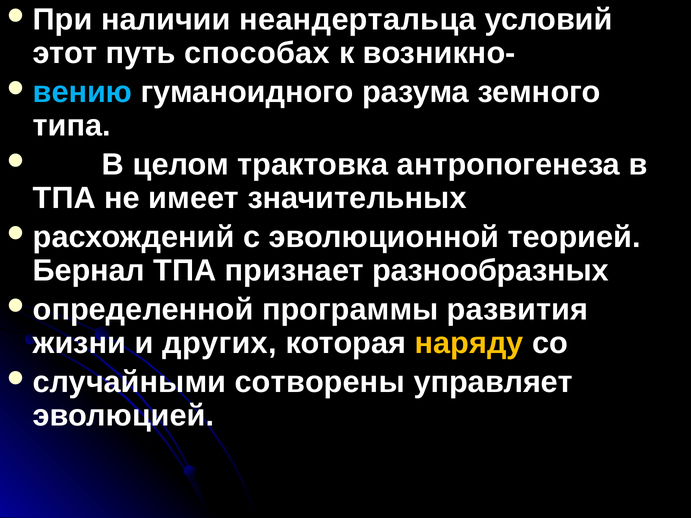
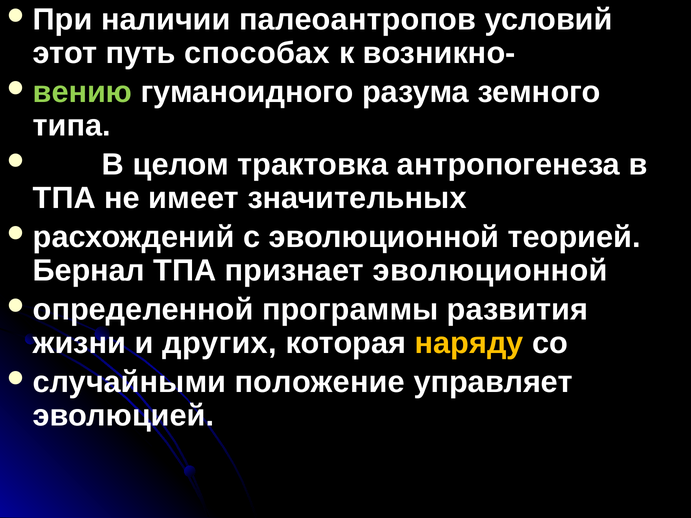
неандертальца: неандертальца -> палеоантропов
вению colour: light blue -> light green
признает разнообразных: разнообразных -> эволюционной
сотворены: сотворены -> положение
